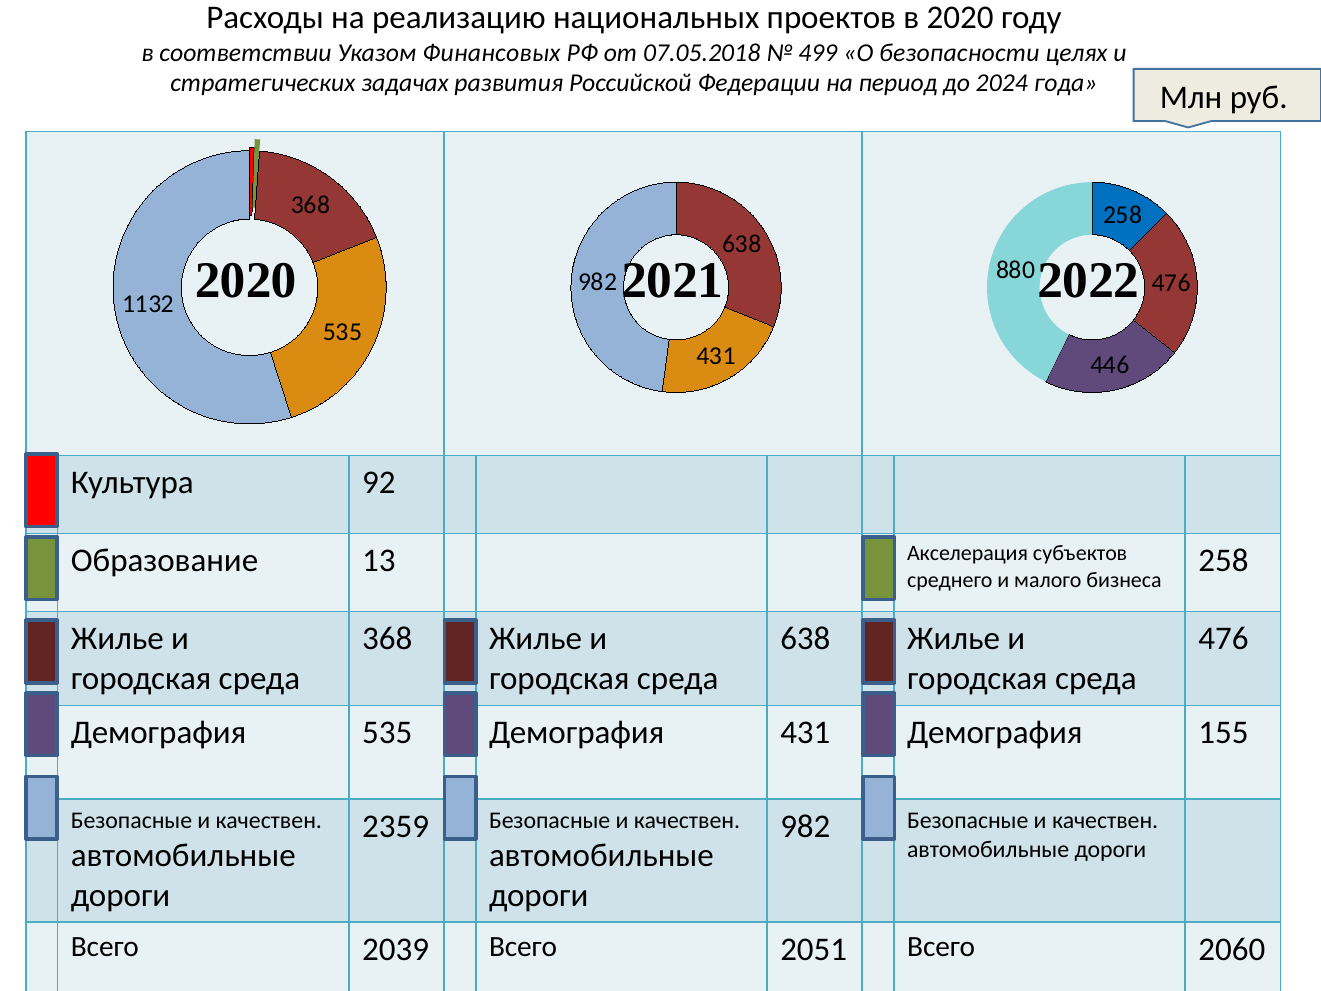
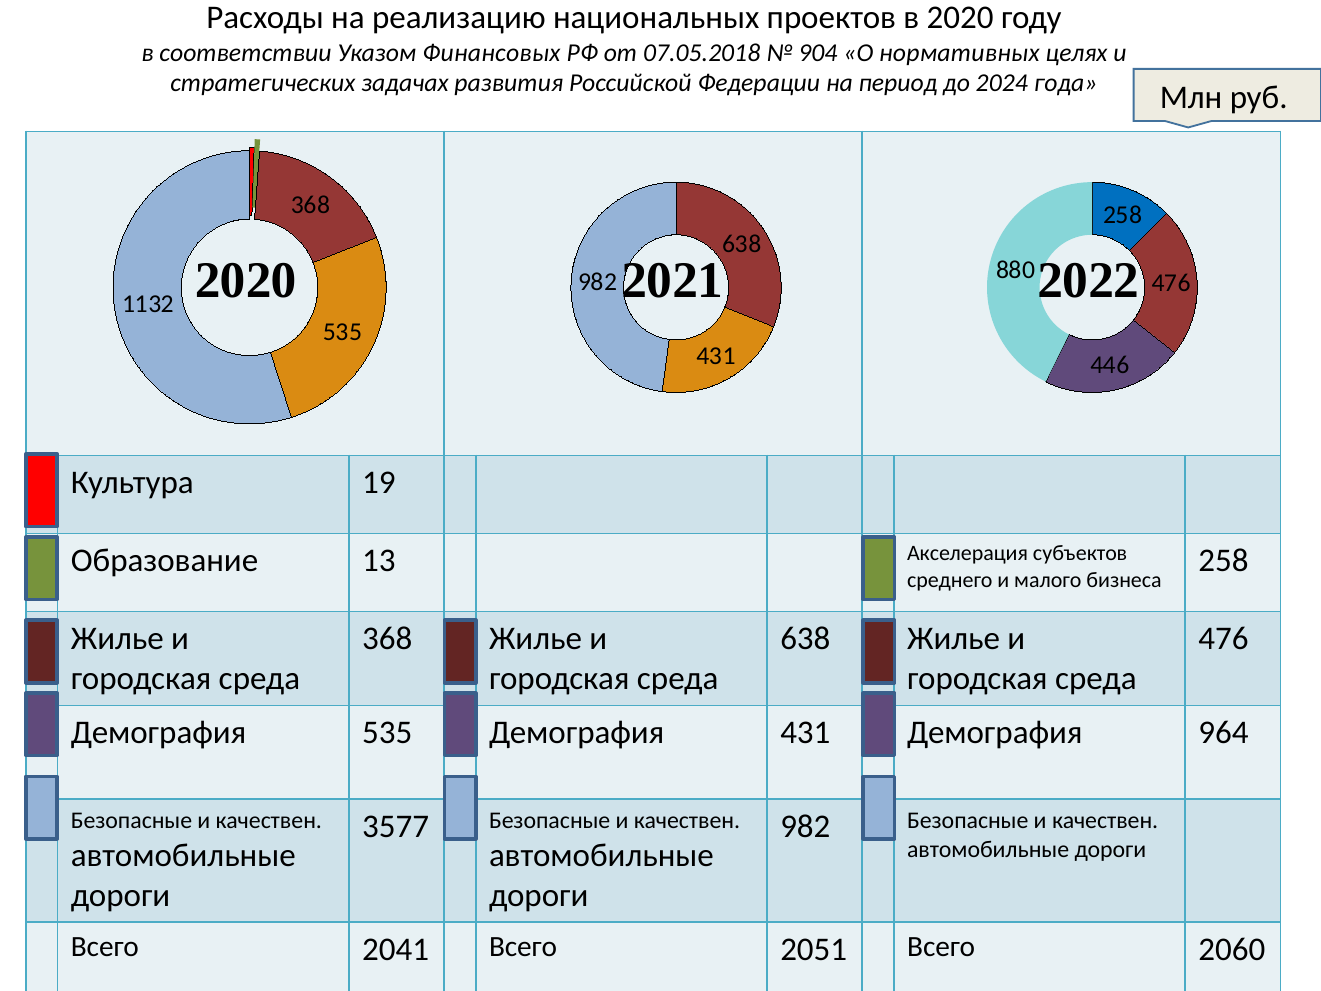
499: 499 -> 904
безопасности: безопасности -> нормативных
92: 92 -> 19
155: 155 -> 964
2359: 2359 -> 3577
2039: 2039 -> 2041
